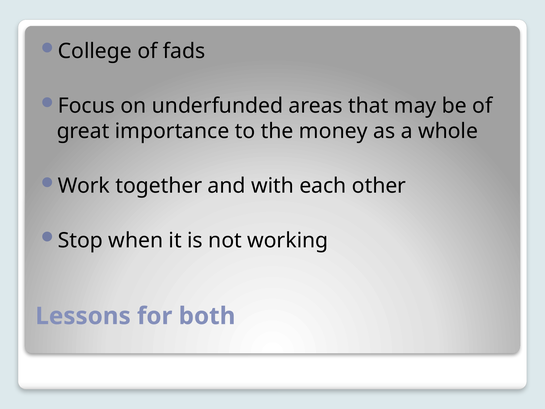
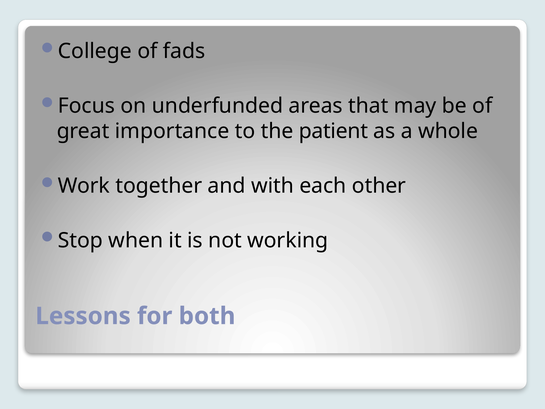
money: money -> patient
